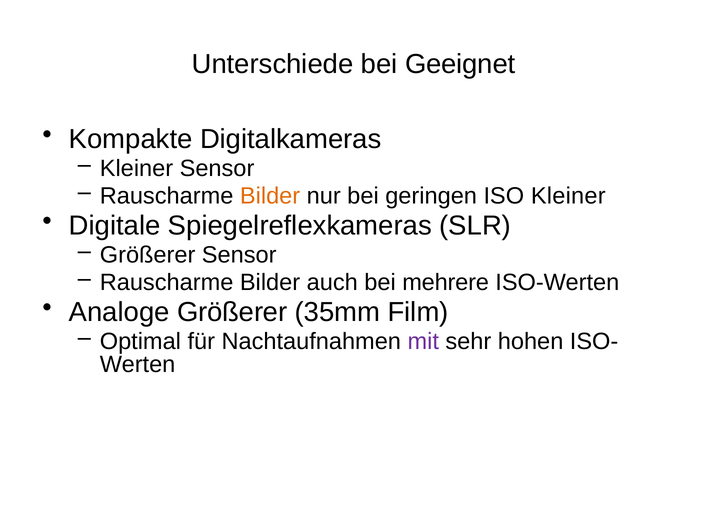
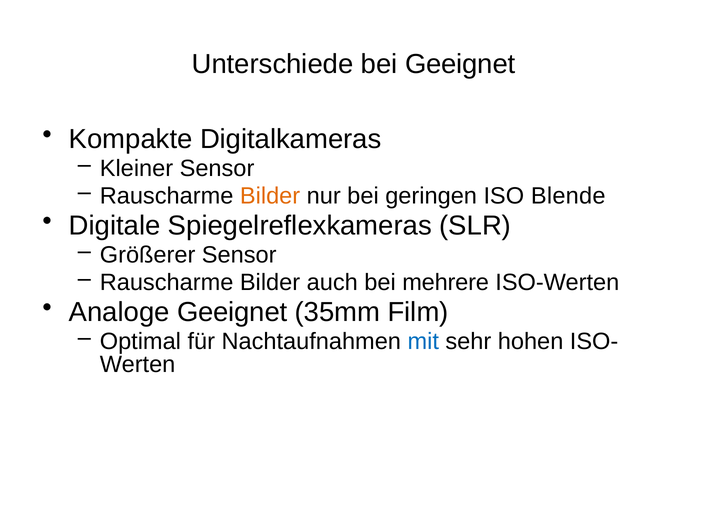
ISO Kleiner: Kleiner -> Blende
Analoge Größerer: Größerer -> Geeignet
mit colour: purple -> blue
